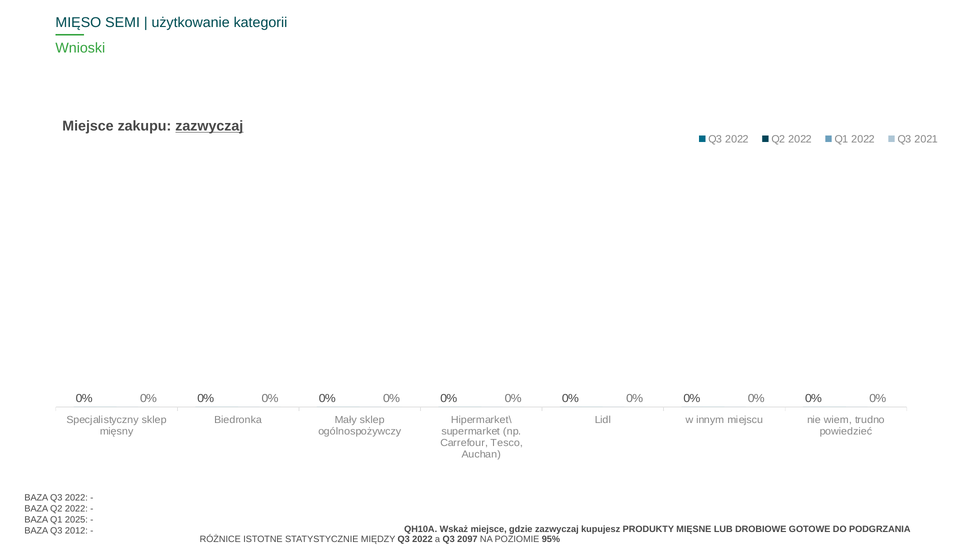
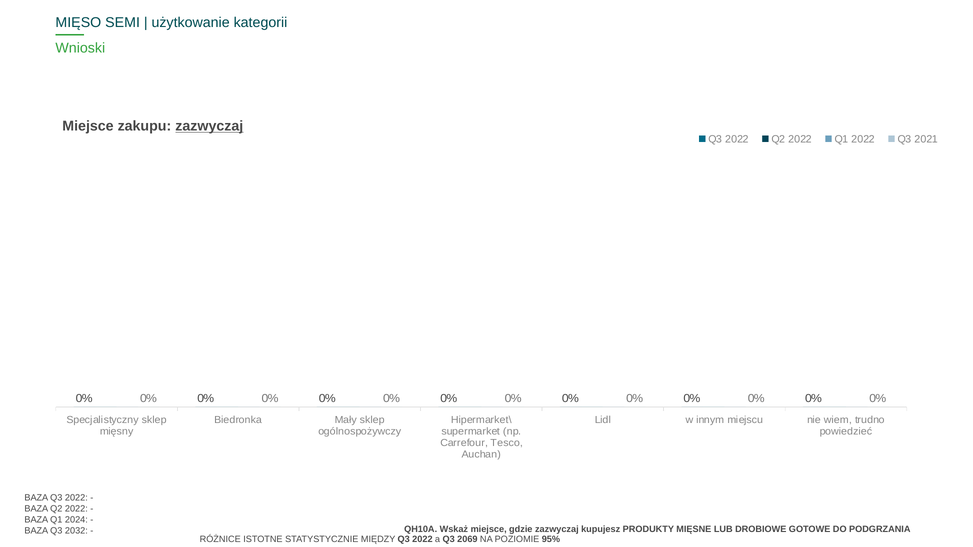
2025: 2025 -> 2024
2012: 2012 -> 2032
2097: 2097 -> 2069
